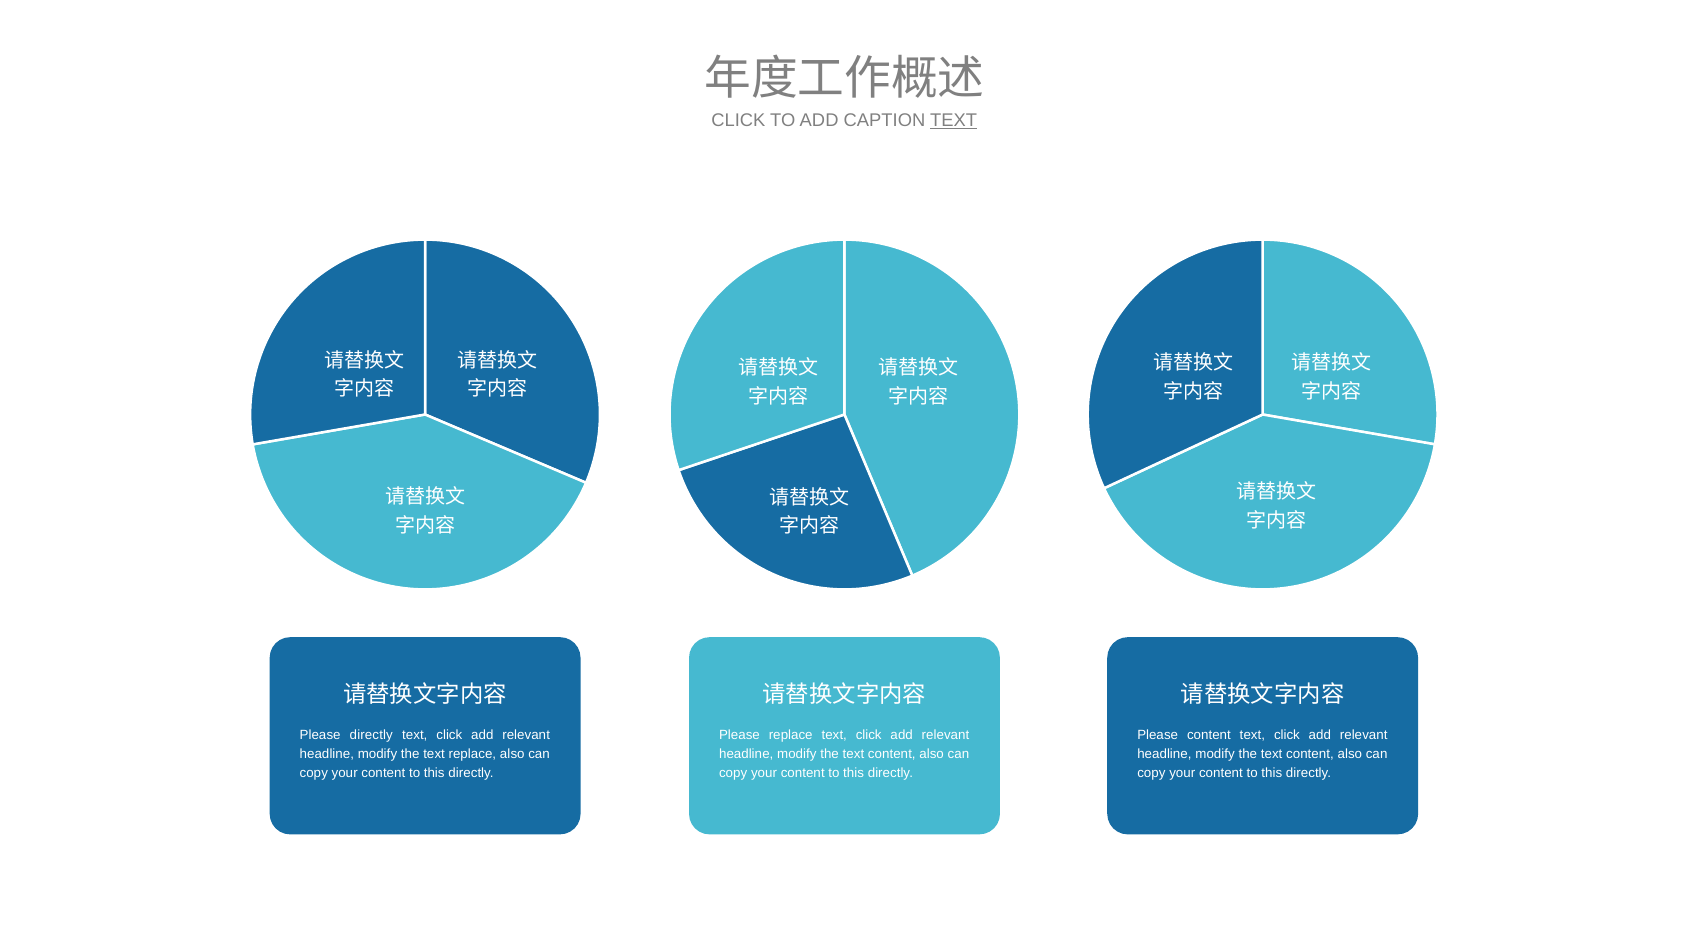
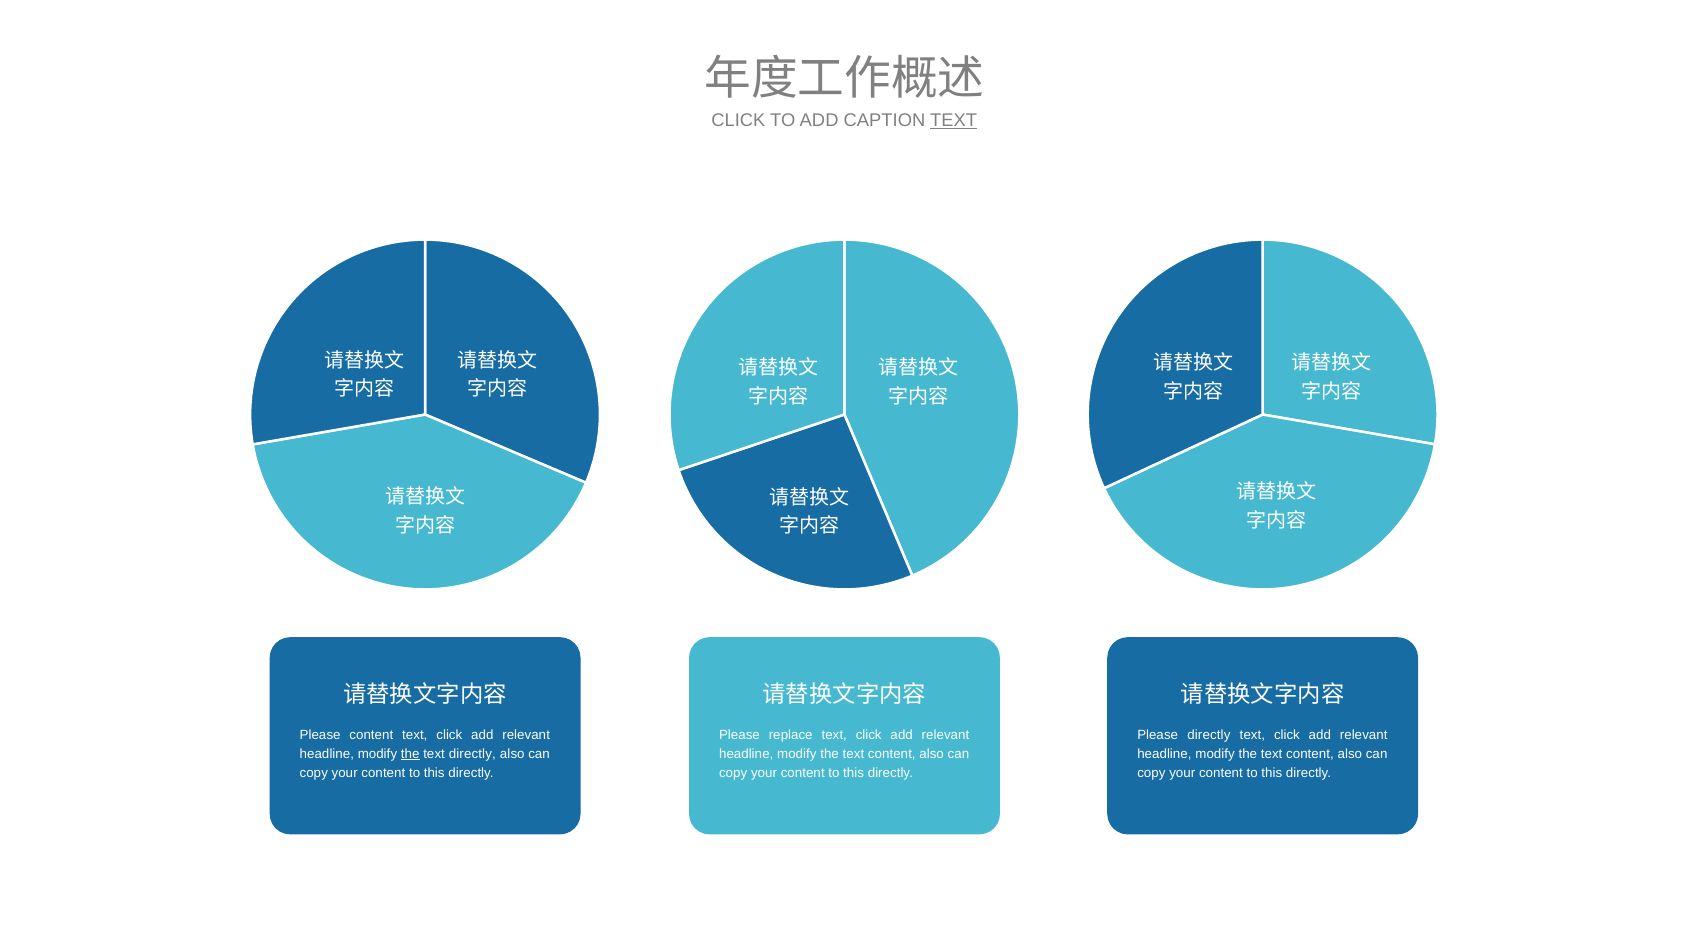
Please directly: directly -> content
Please content: content -> directly
the at (410, 754) underline: none -> present
text replace: replace -> directly
